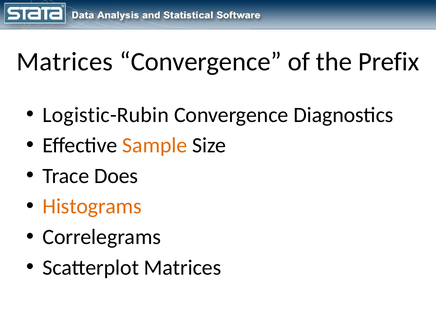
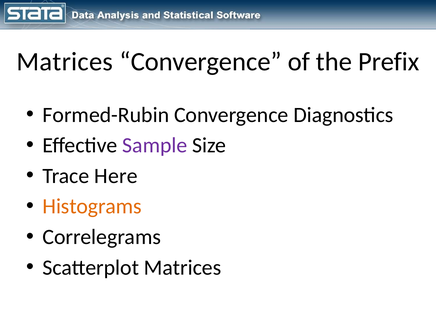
Logistic-Rubin: Logistic-Rubin -> Formed-Rubin
Sample colour: orange -> purple
Does: Does -> Here
